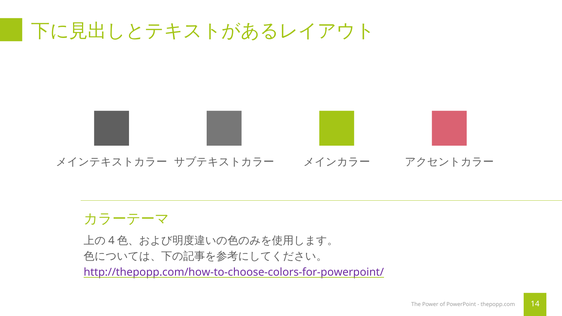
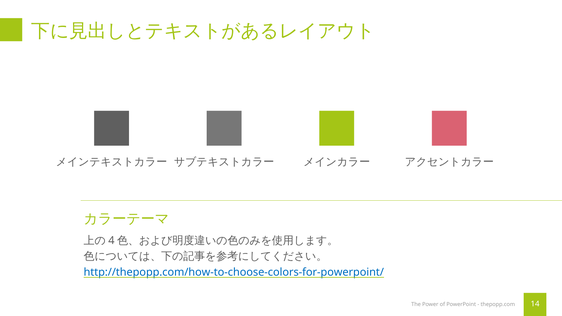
http://thepopp.com/how-to-choose-colors-for-powerpoint/ colour: purple -> blue
